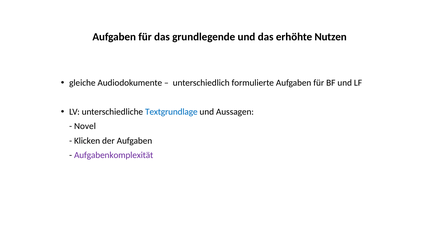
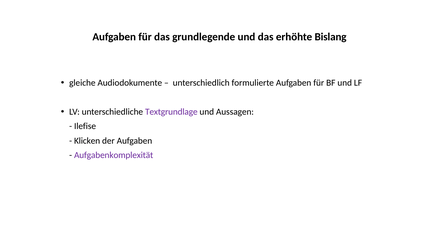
Nutzen: Nutzen -> Bislang
Textgrundlage colour: blue -> purple
Novel: Novel -> Ilefise
